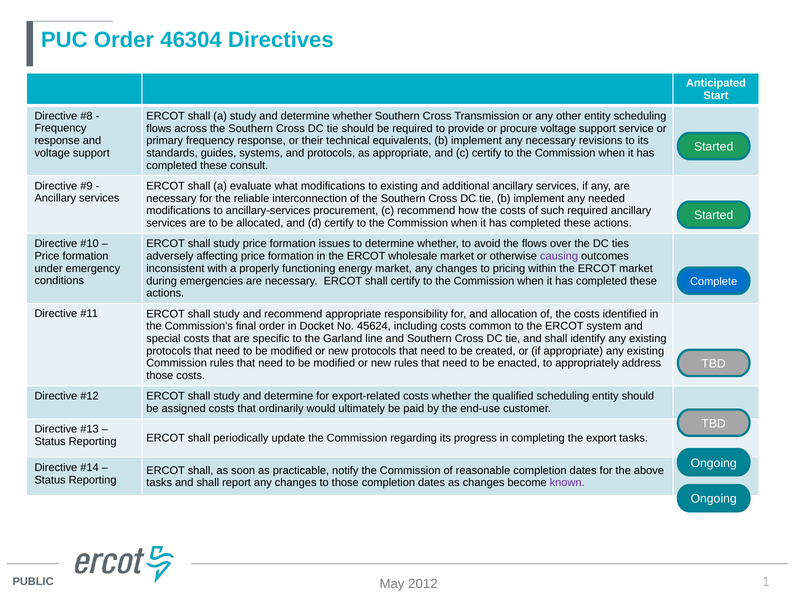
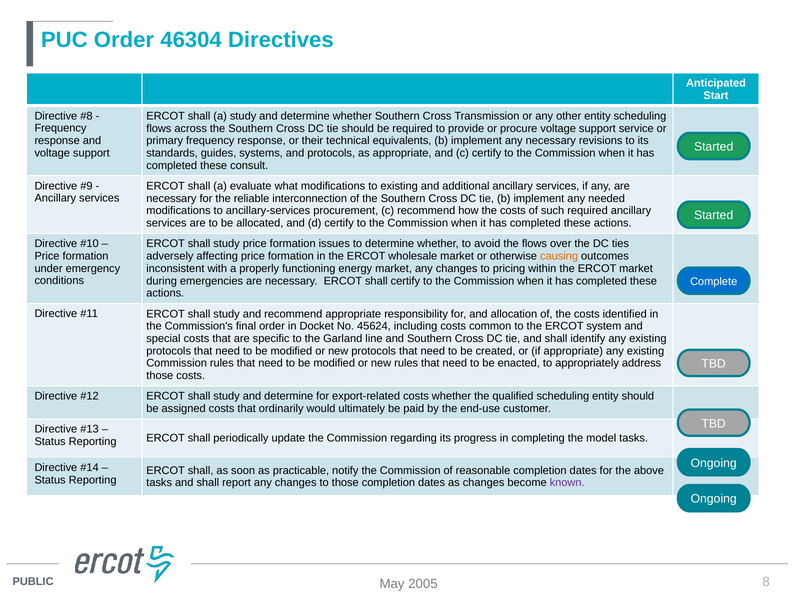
causing colour: purple -> orange
export: export -> model
1: 1 -> 8
2012: 2012 -> 2005
